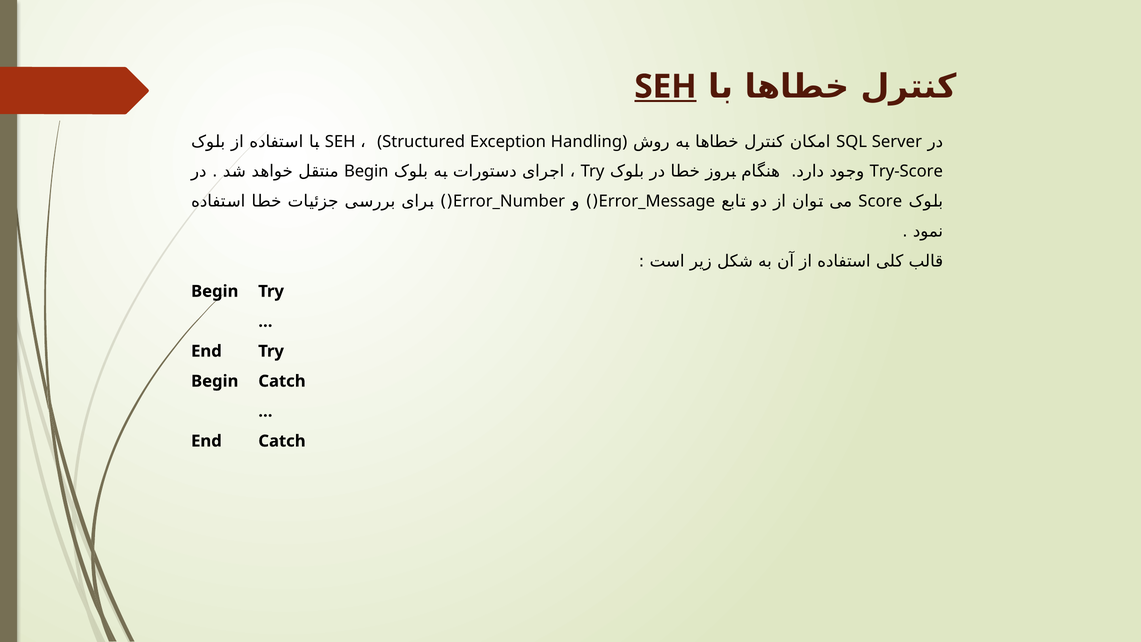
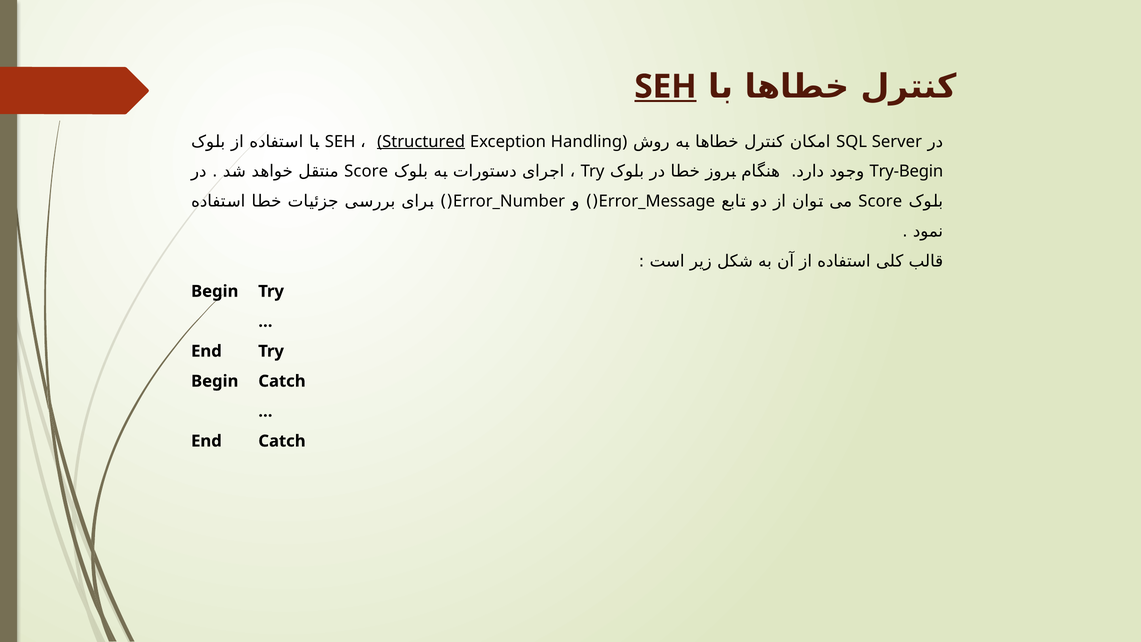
Structured underline: none -> present
Begin at (366, 171): Begin -> Score
Try-Score: Try-Score -> Try-Begin
